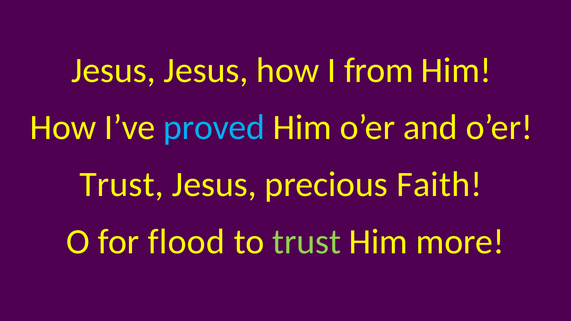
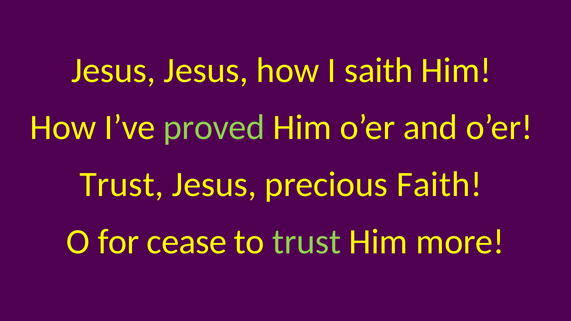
from: from -> saith
proved colour: light blue -> light green
flood: flood -> cease
